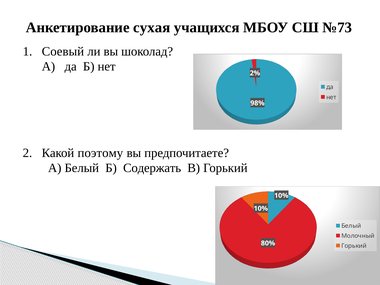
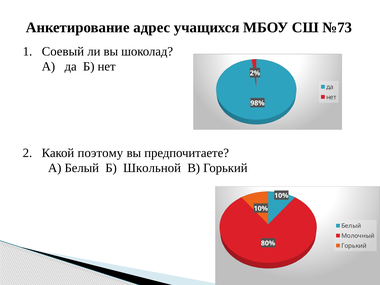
сухая: сухая -> адрес
Содержать: Содержать -> Школьной
